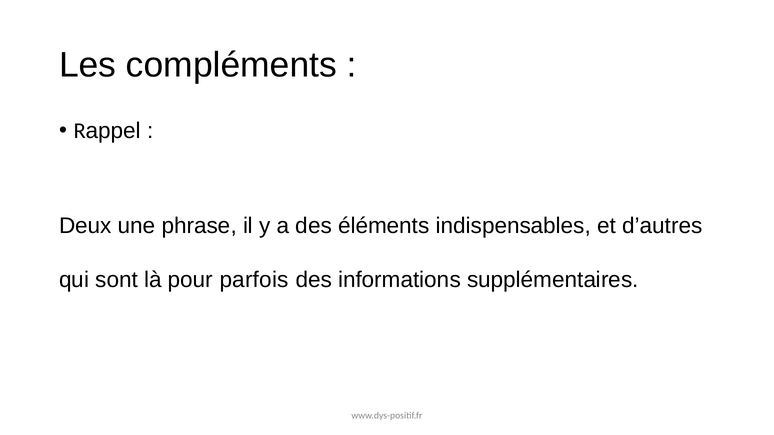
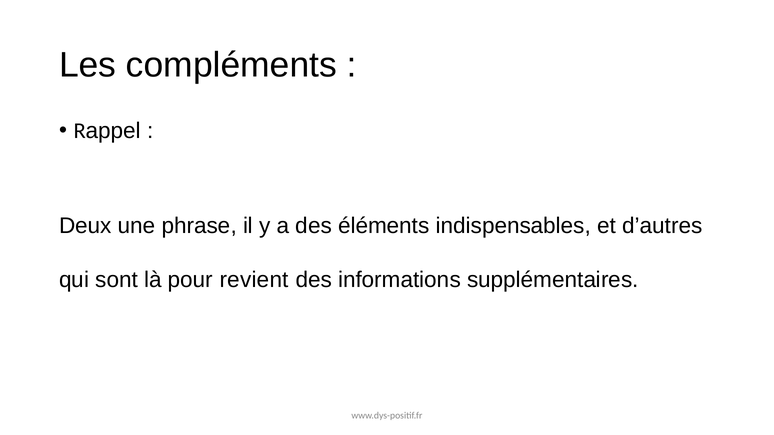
parfois: parfois -> revient
